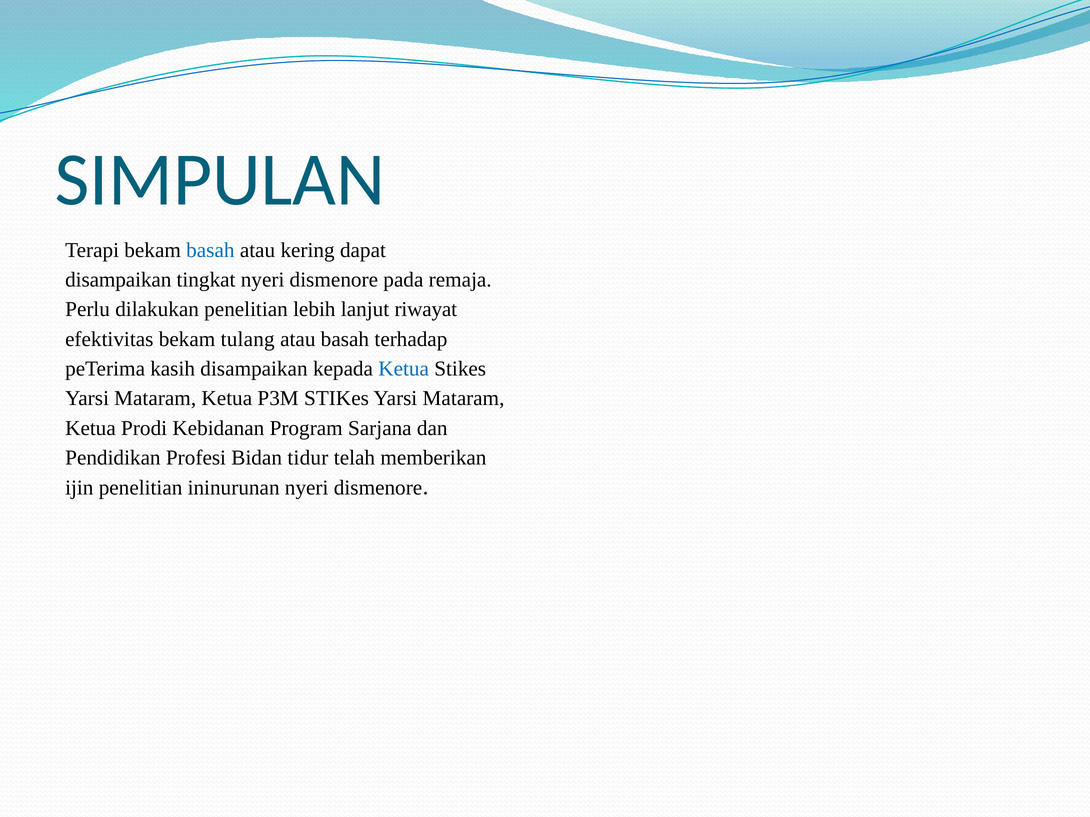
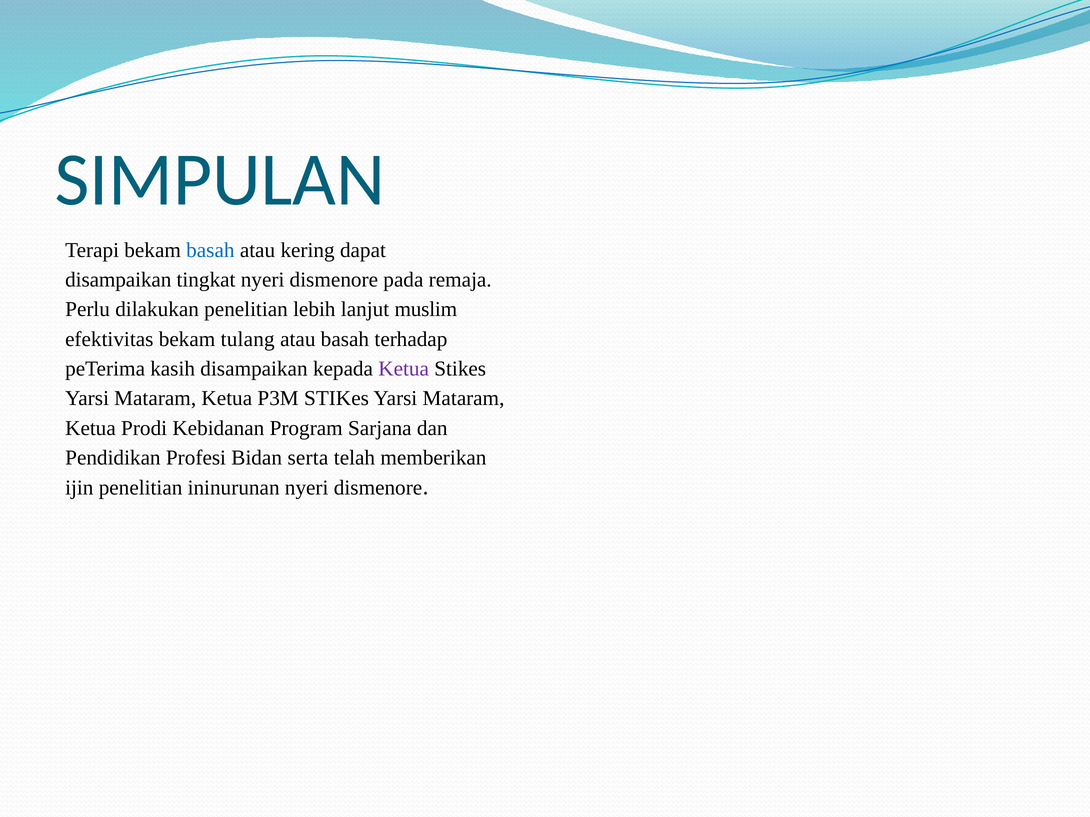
riwayat: riwayat -> muslim
Ketua at (404, 369) colour: blue -> purple
tidur: tidur -> serta
